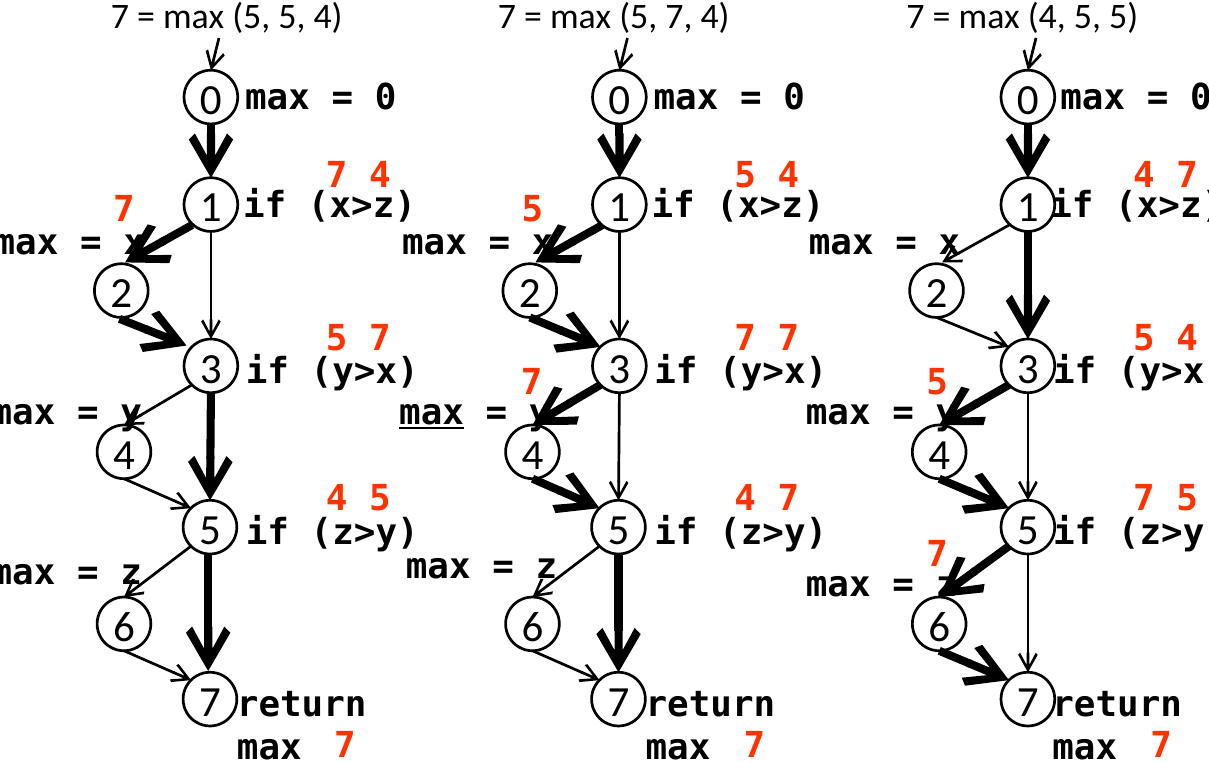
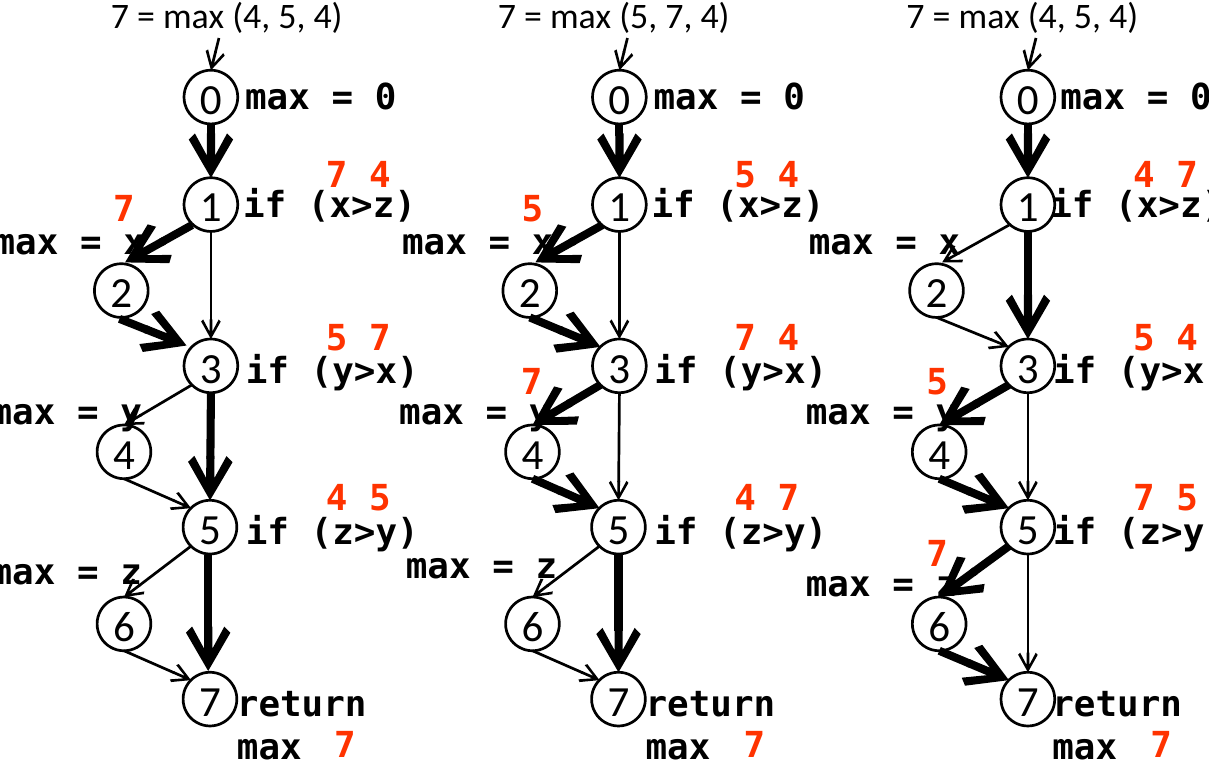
5 at (251, 17): 5 -> 4
5 at (1124, 17): 5 -> 4
7 at (788, 339): 7 -> 4
max at (432, 412) underline: present -> none
